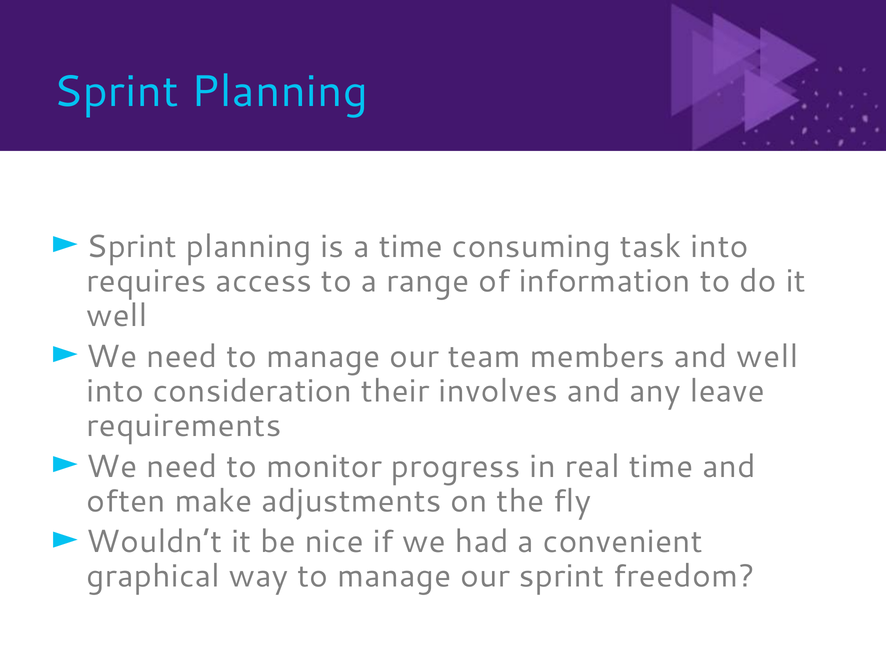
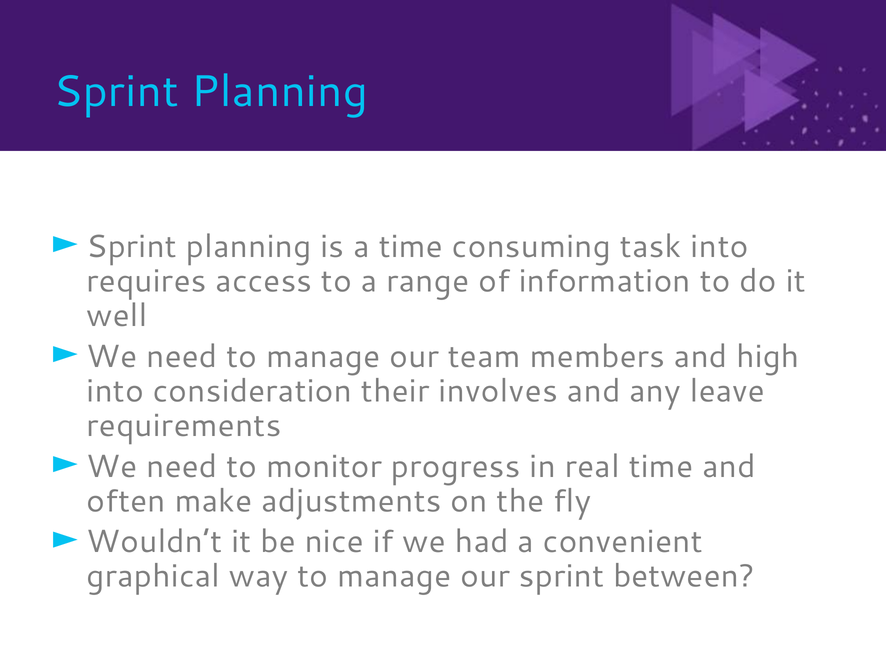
and well: well -> high
freedom: freedom -> between
